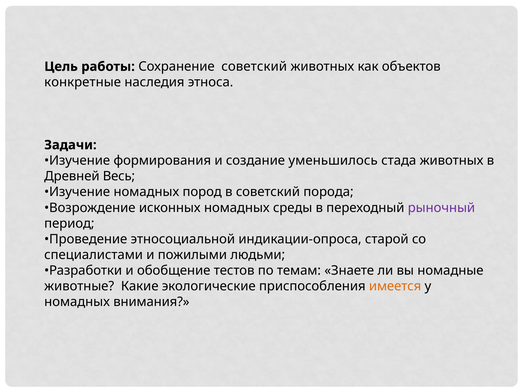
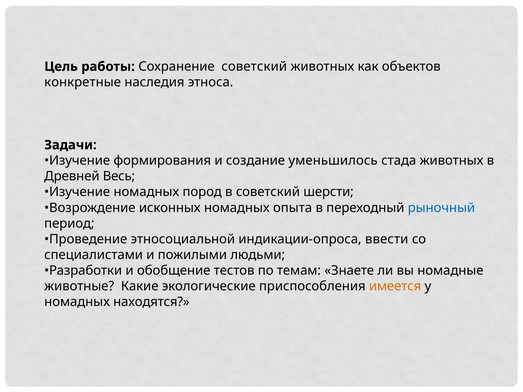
порода: порода -> шерсти
среды: среды -> опыта
рыночный colour: purple -> blue
старой: старой -> ввести
внимания: внимания -> находятся
